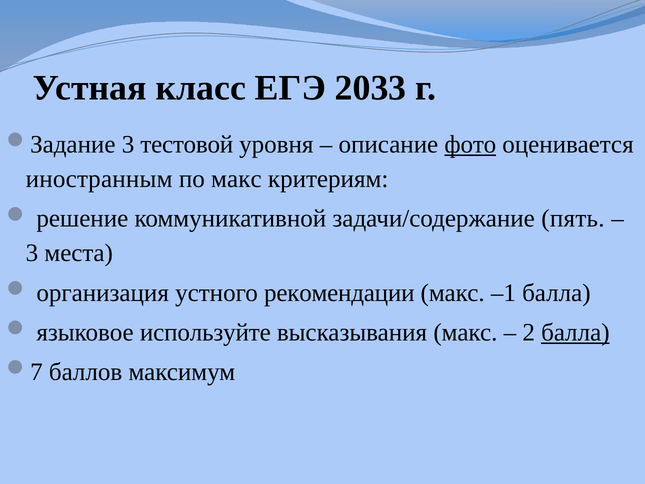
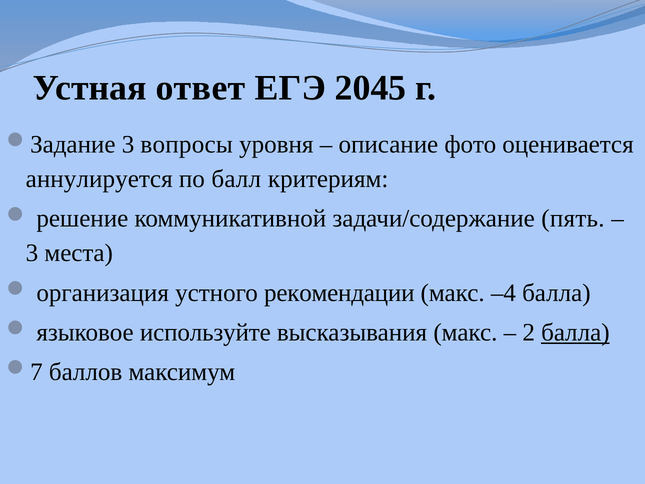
класс: класс -> ответ
2033: 2033 -> 2045
тестовой: тестовой -> вопросы
фото underline: present -> none
иностранным: иностранным -> аннулируется
по макс: макс -> балл
–1: –1 -> –4
